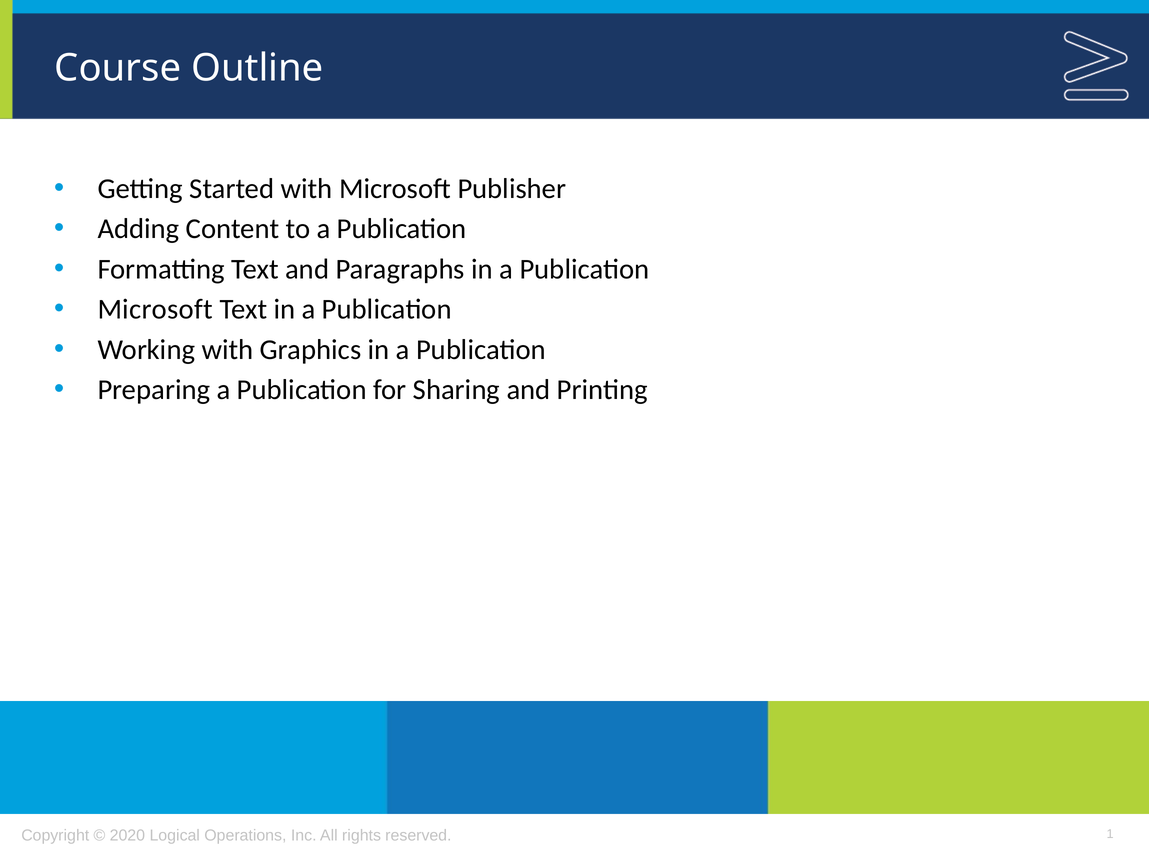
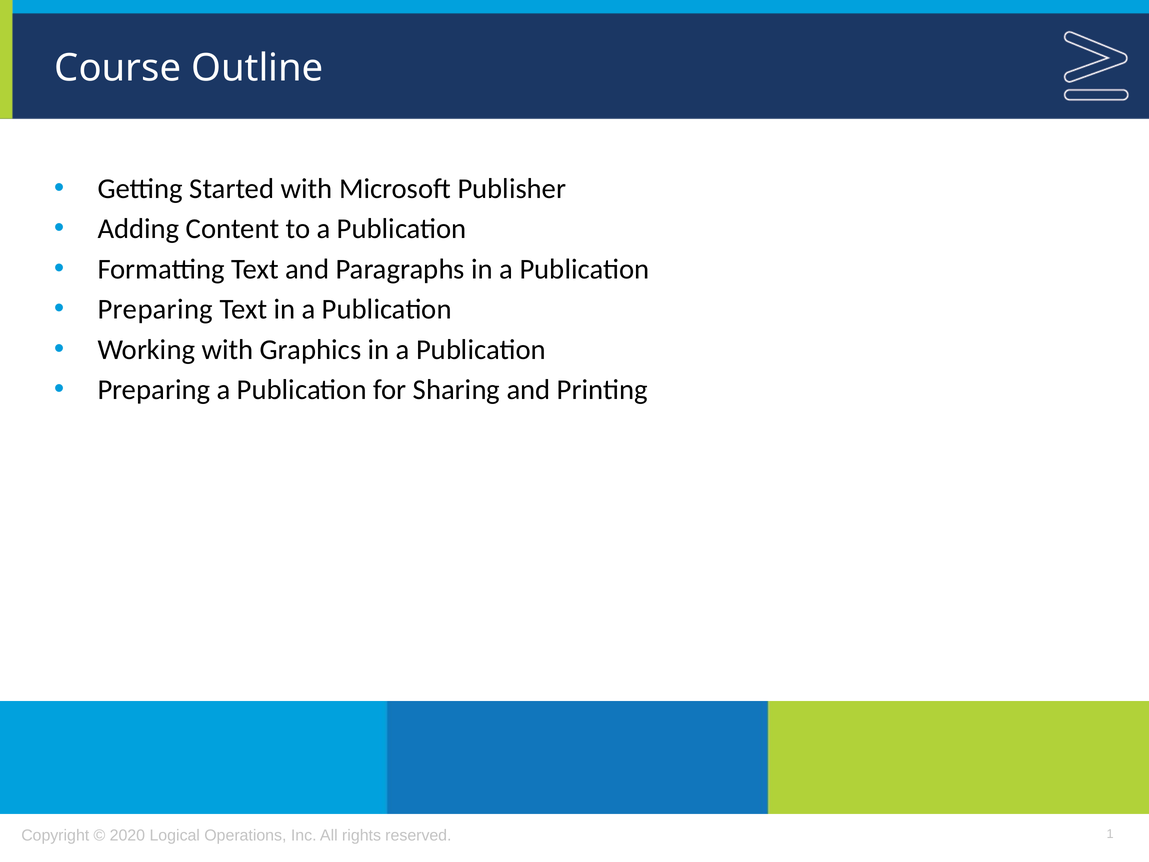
Microsoft at (155, 309): Microsoft -> Preparing
